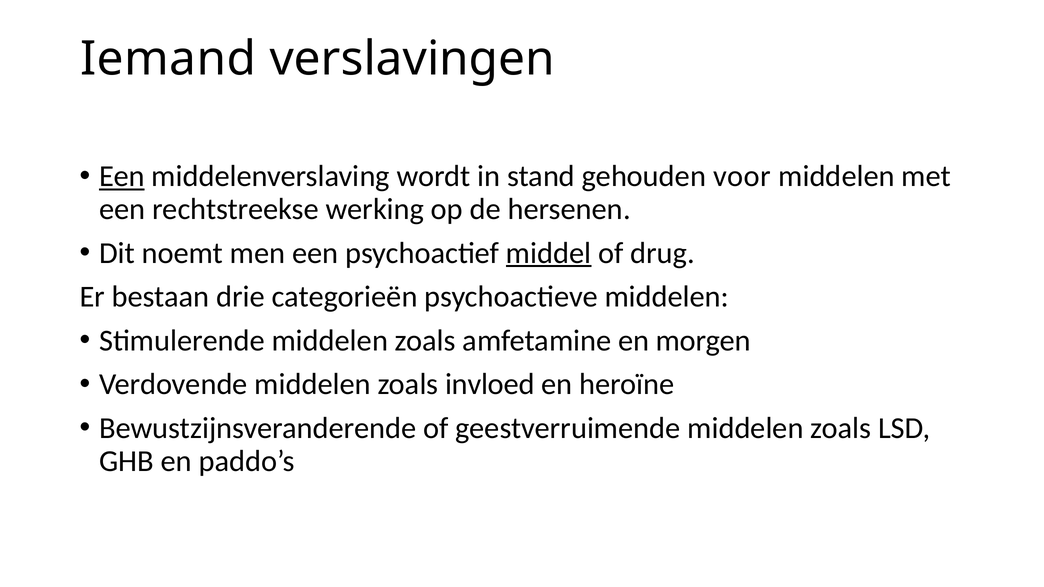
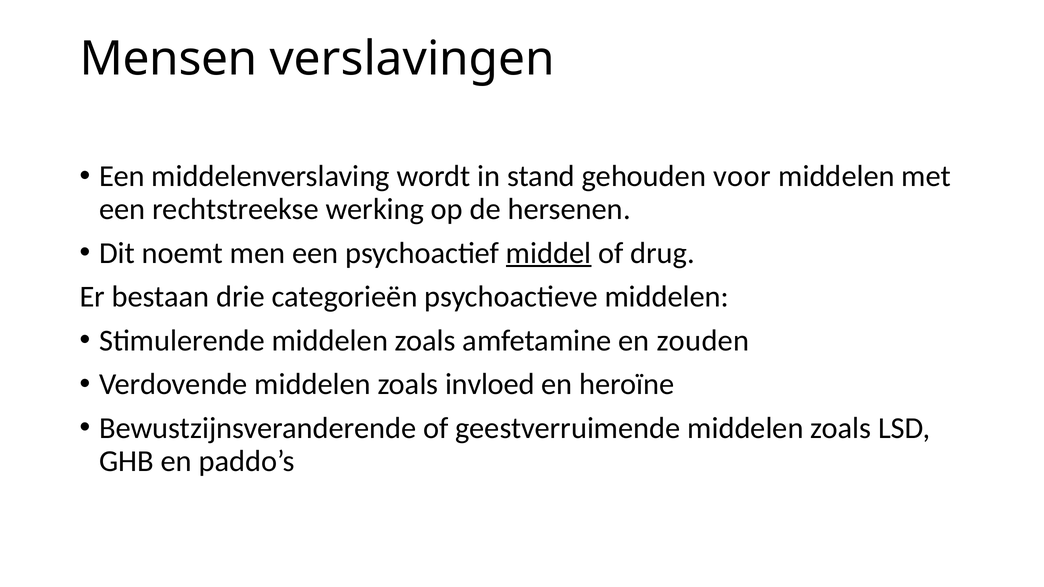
Iemand: Iemand -> Mensen
Een at (122, 177) underline: present -> none
morgen: morgen -> zouden
